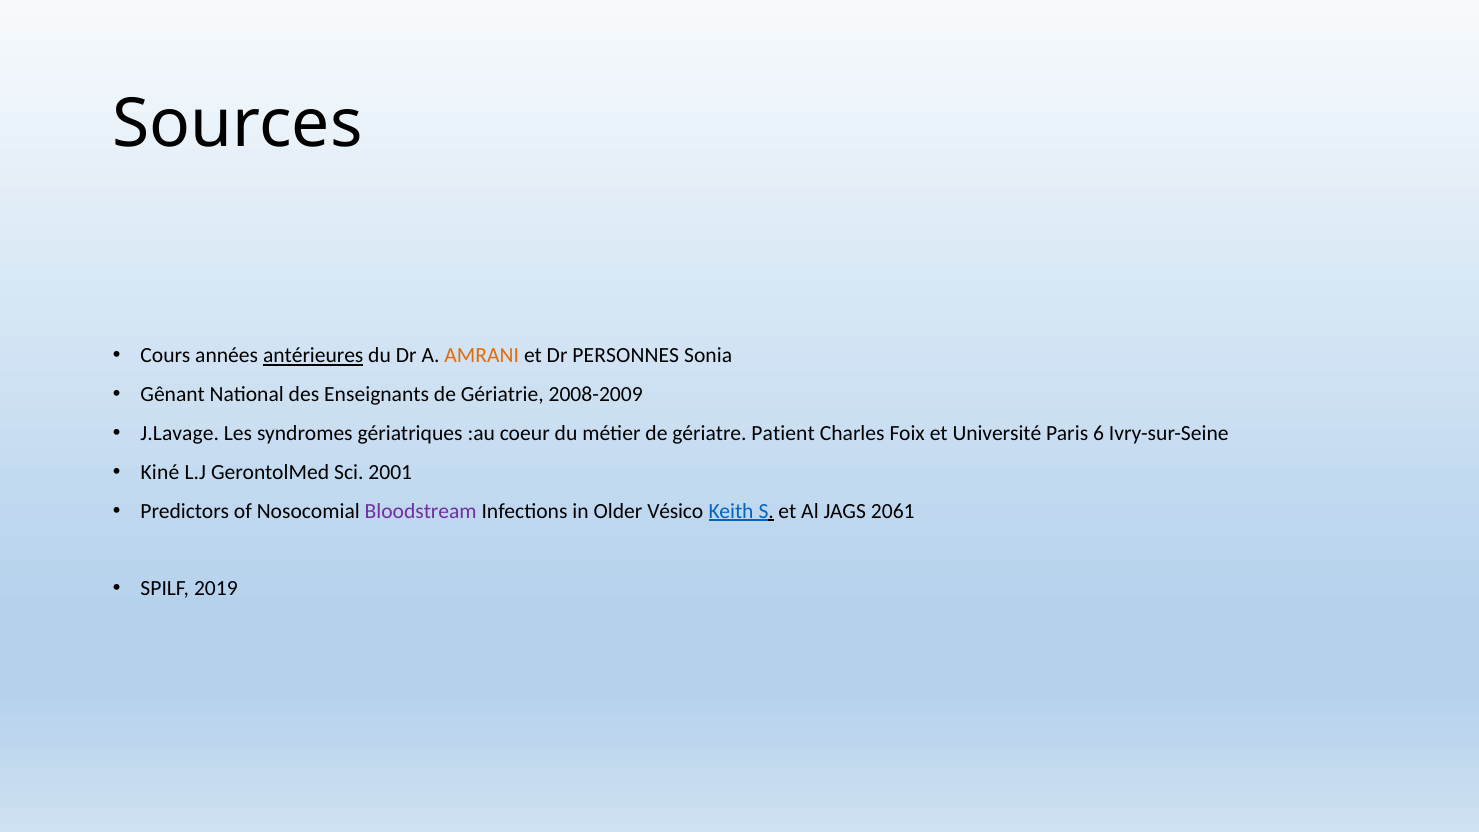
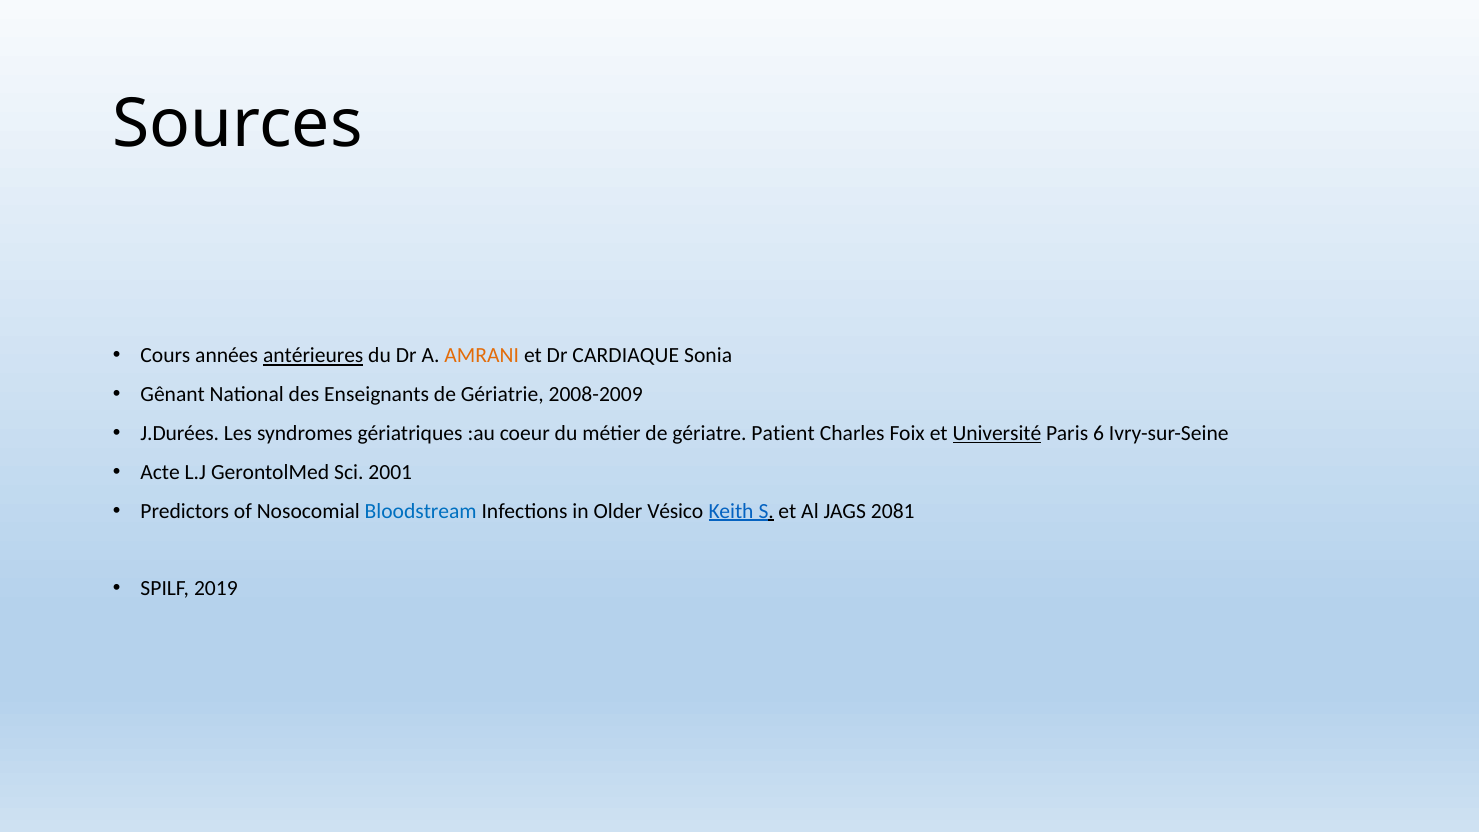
PERSONNES: PERSONNES -> CARDIAQUE
J.Lavage: J.Lavage -> J.Durées
Université underline: none -> present
Kiné: Kiné -> Acte
Bloodstream colour: purple -> blue
2061: 2061 -> 2081
